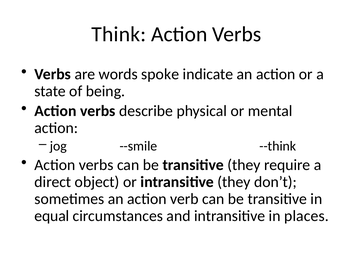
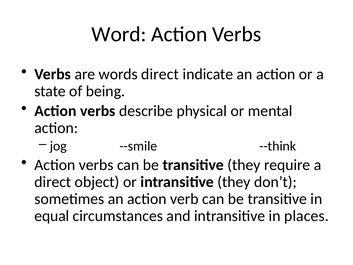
Think: Think -> Word
words spoke: spoke -> direct
